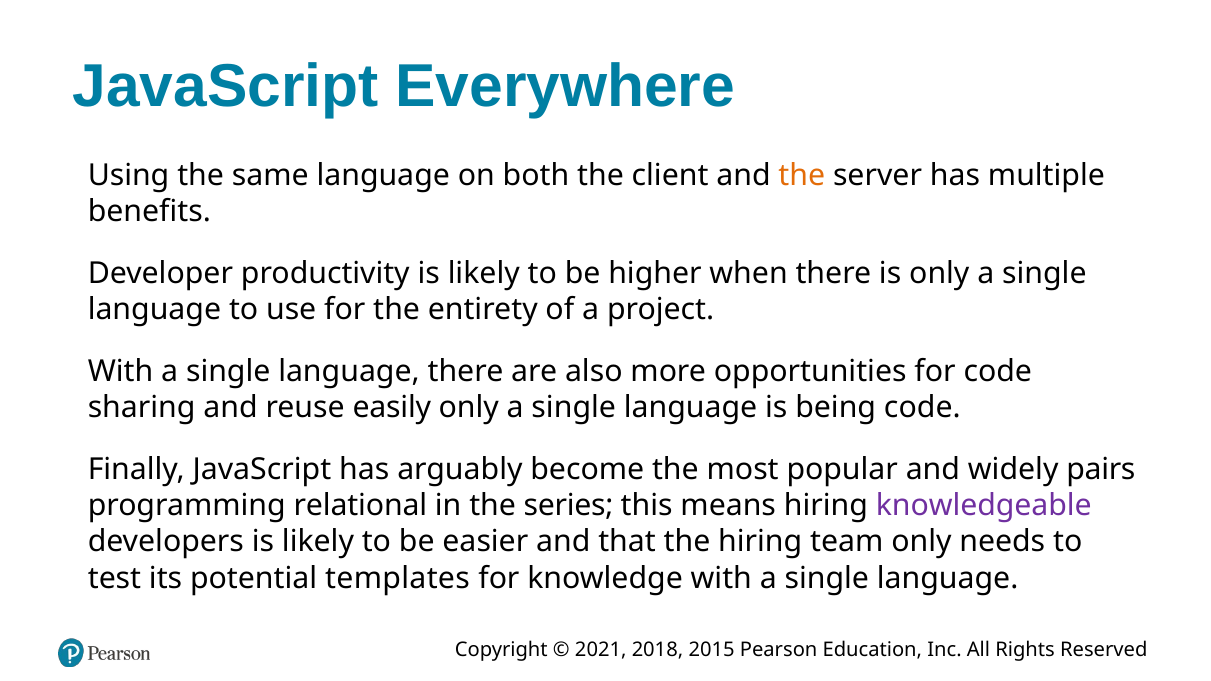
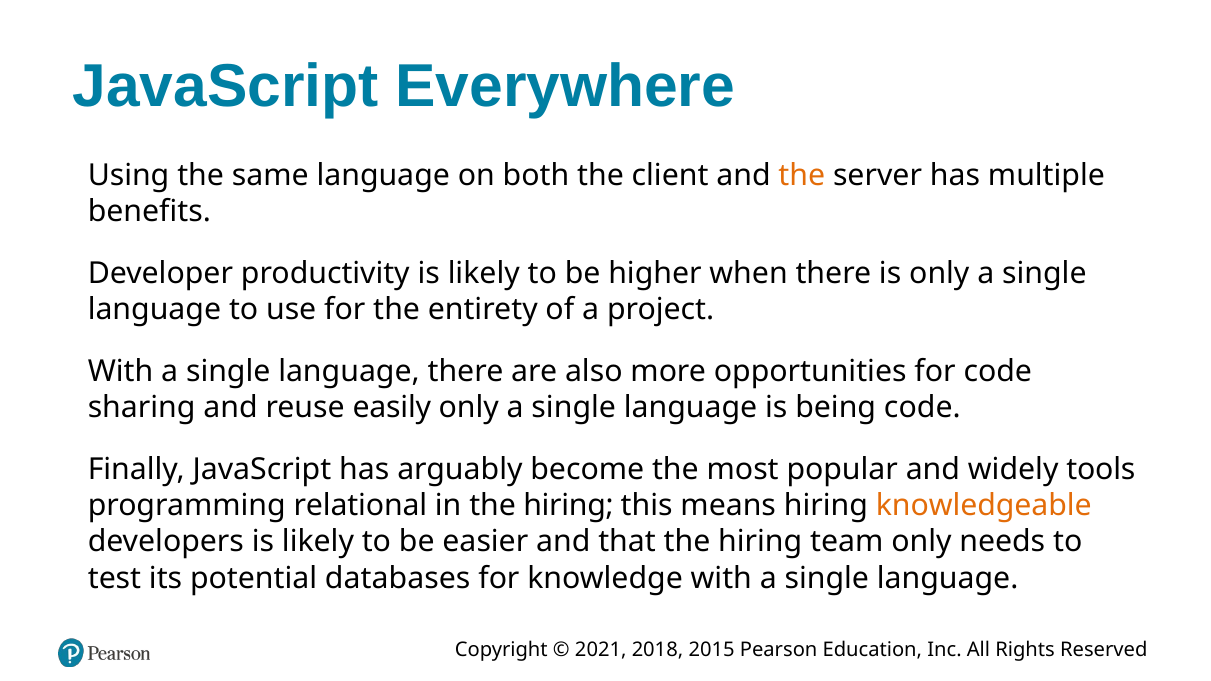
pairs: pairs -> tools
in the series: series -> hiring
knowledgeable colour: purple -> orange
templates: templates -> databases
